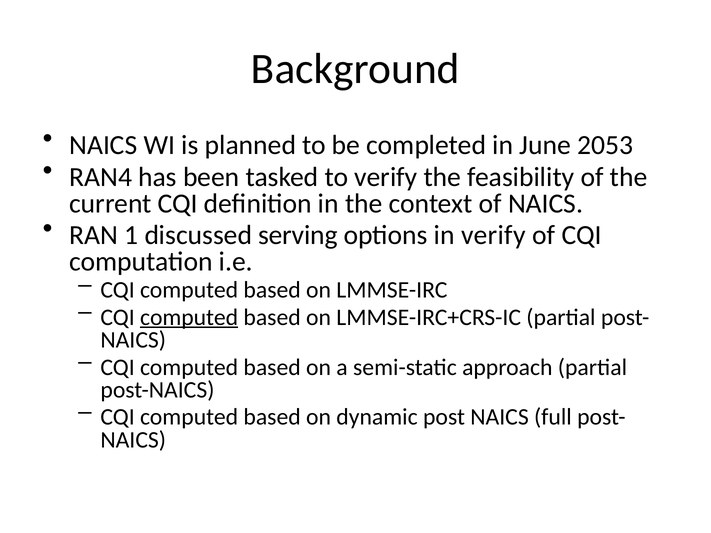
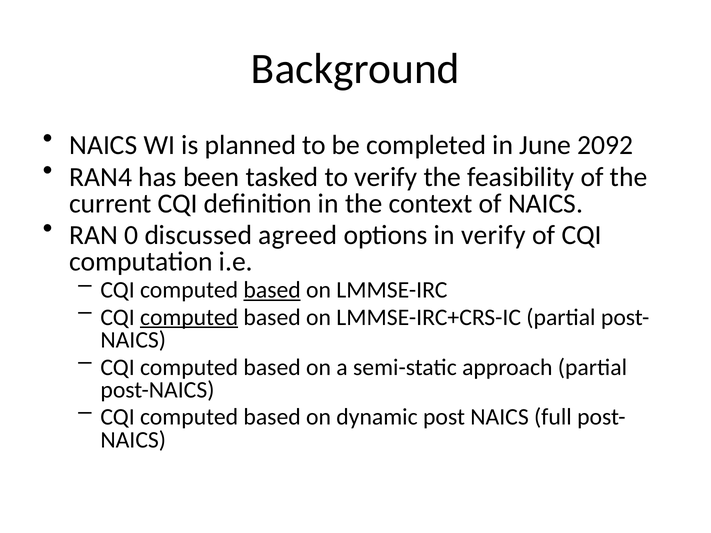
2053: 2053 -> 2092
1: 1 -> 0
serving: serving -> agreed
based at (272, 290) underline: none -> present
